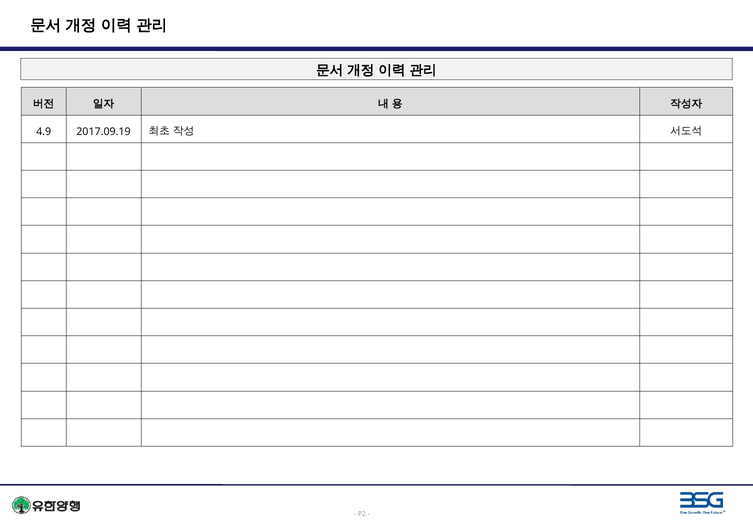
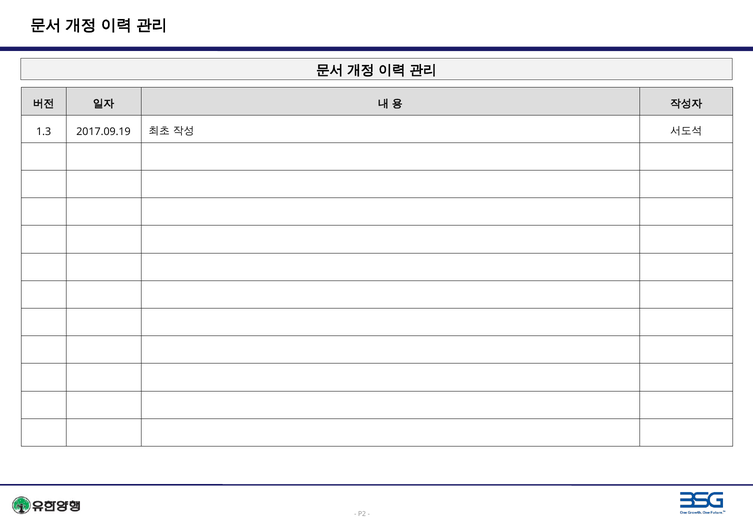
4.9: 4.9 -> 1.3
